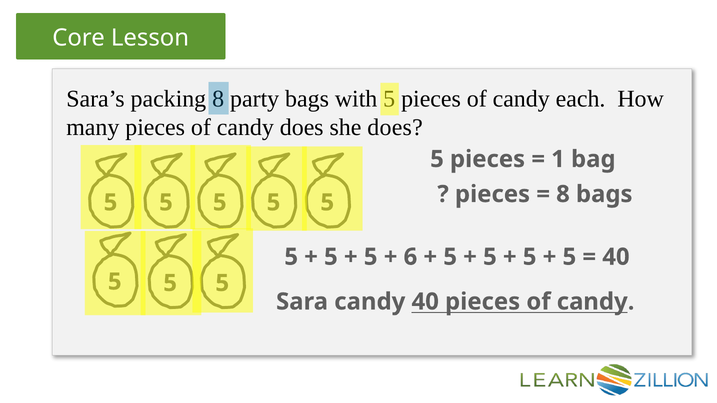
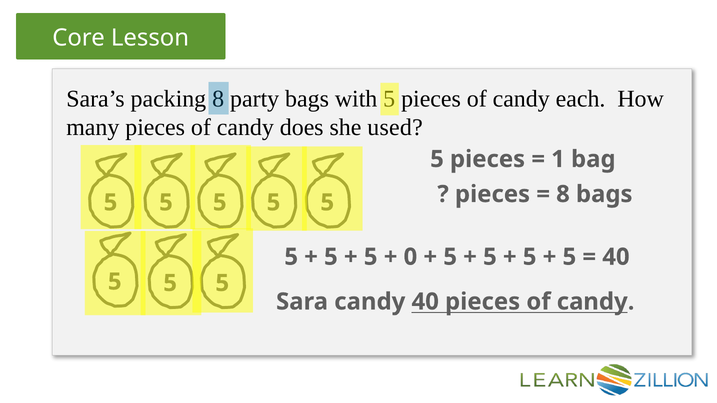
she does: does -> used
6: 6 -> 0
